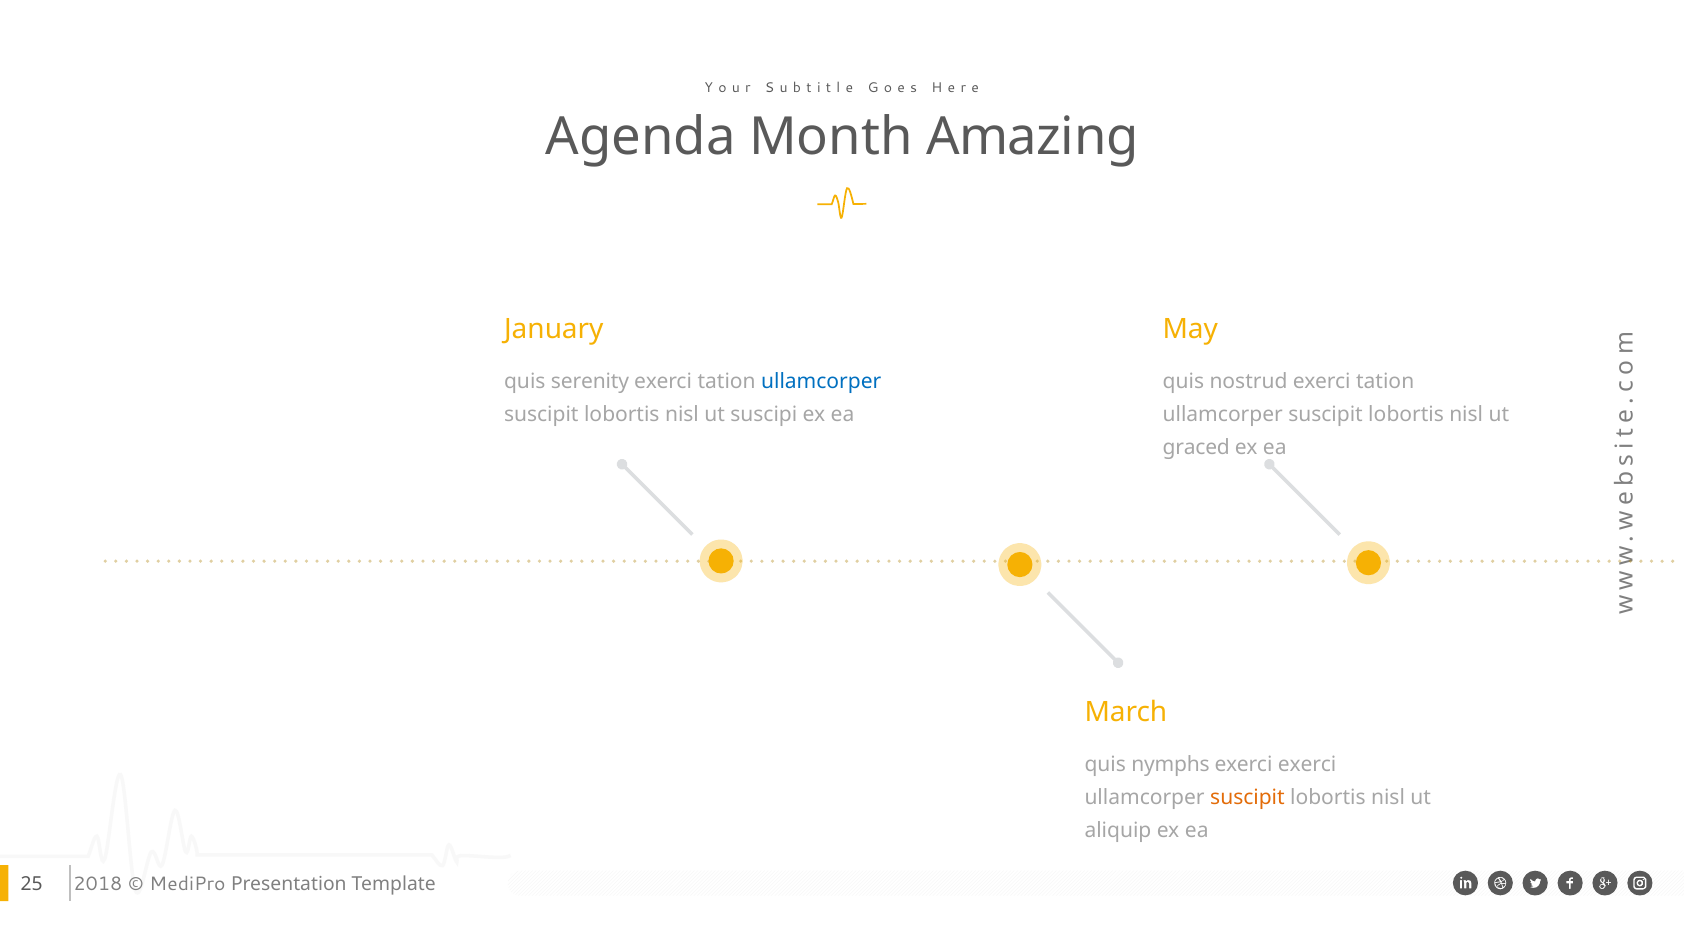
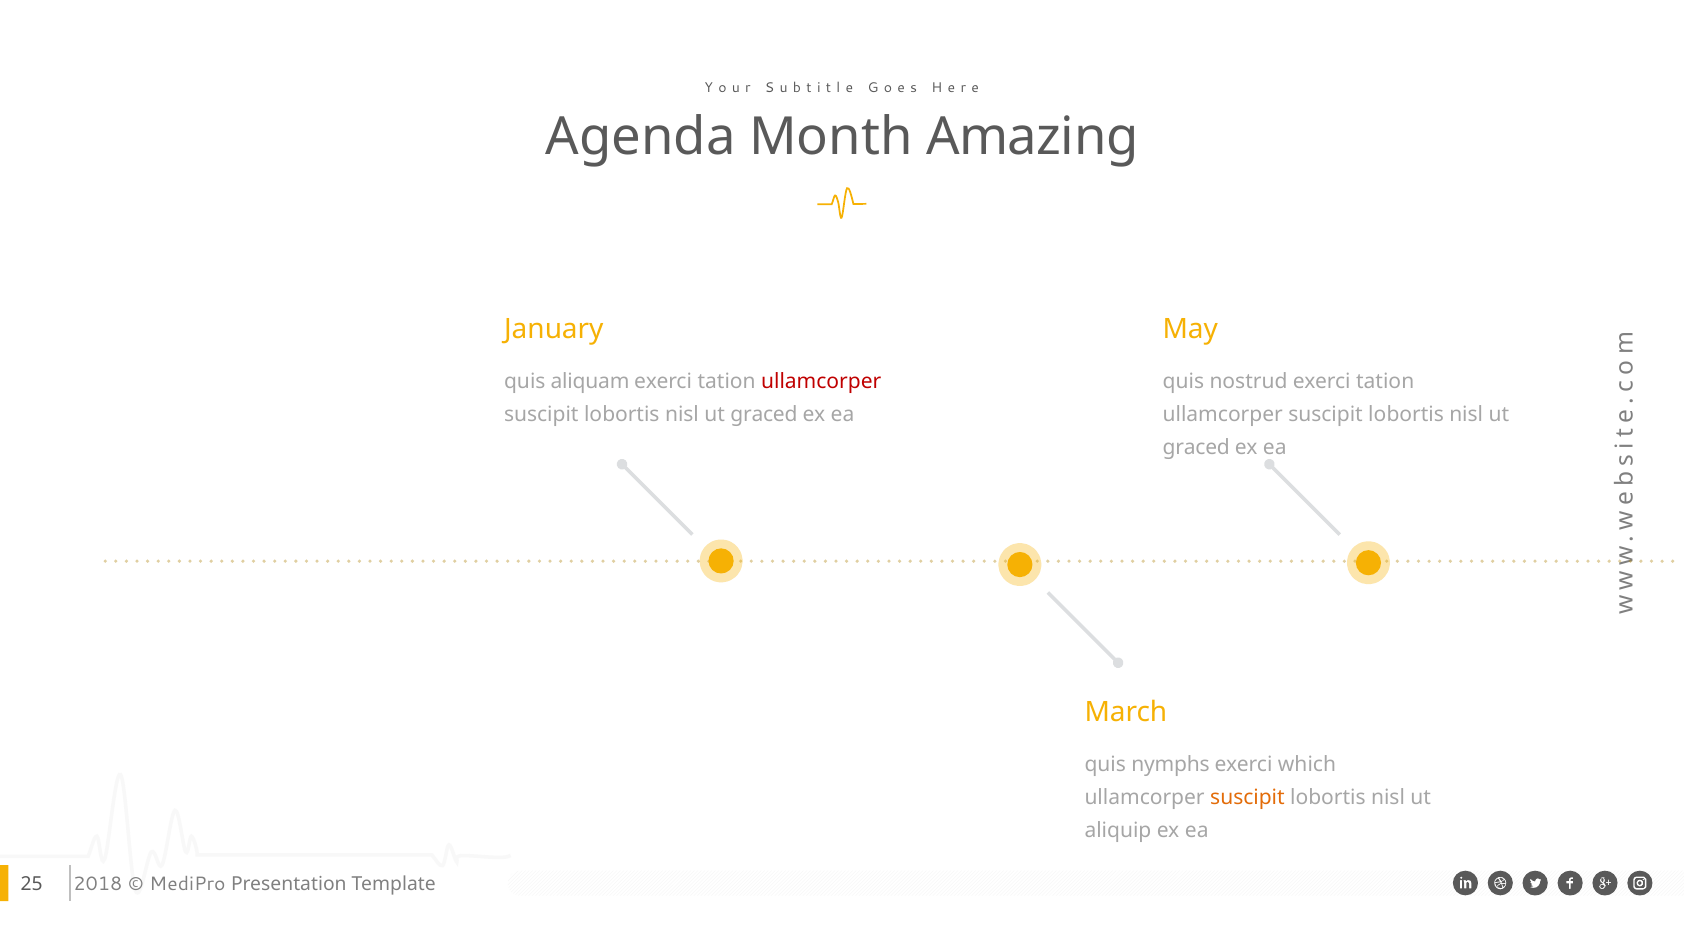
serenity: serenity -> aliquam
ullamcorper at (821, 382) colour: blue -> red
suscipi at (764, 415): suscipi -> graced
exerci exerci: exerci -> which
